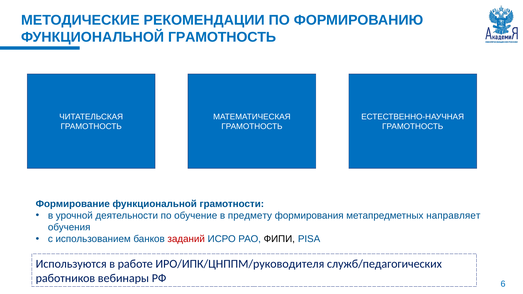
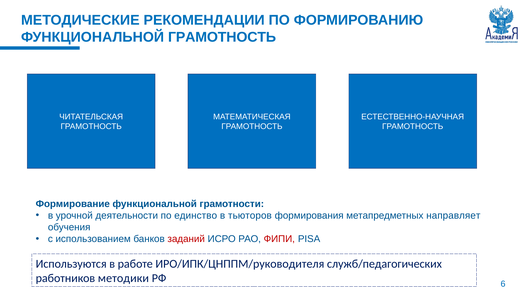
обучение: обучение -> единство
предмету: предмету -> тьюторов
ФИПИ colour: black -> red
вебинары: вебинары -> методики
